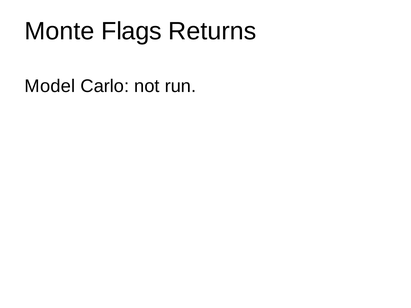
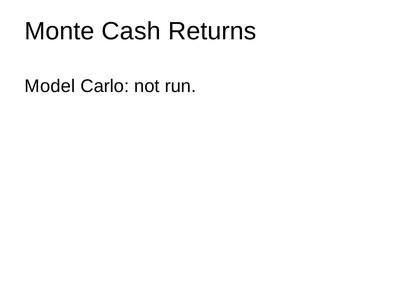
Flags: Flags -> Cash
